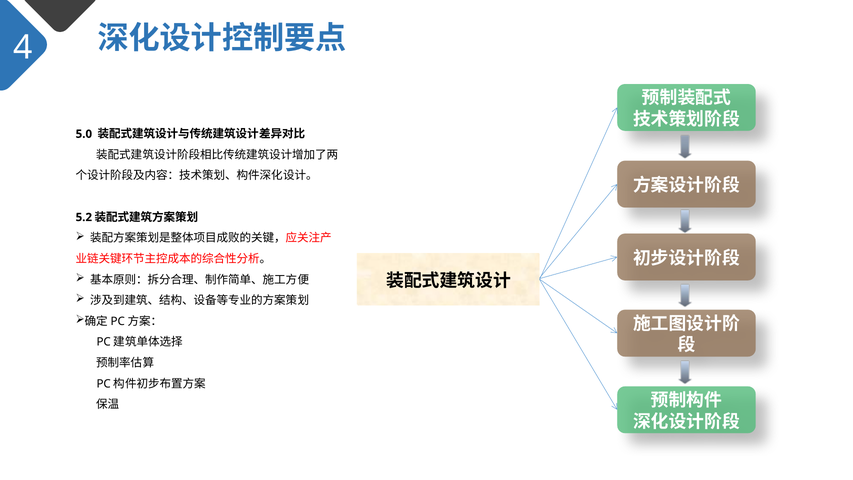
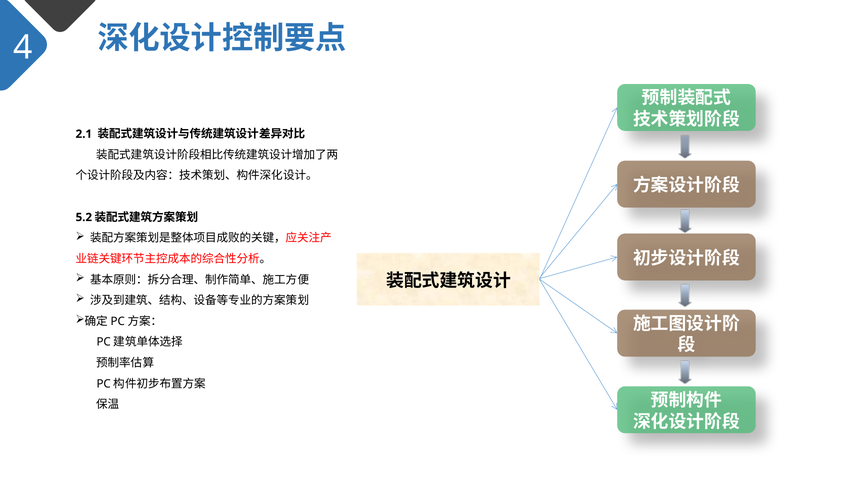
5.0: 5.0 -> 2.1
